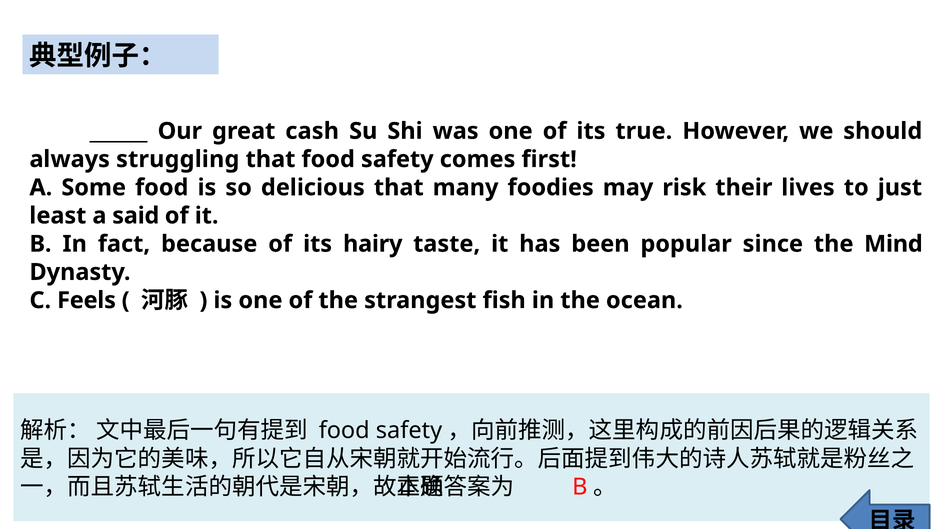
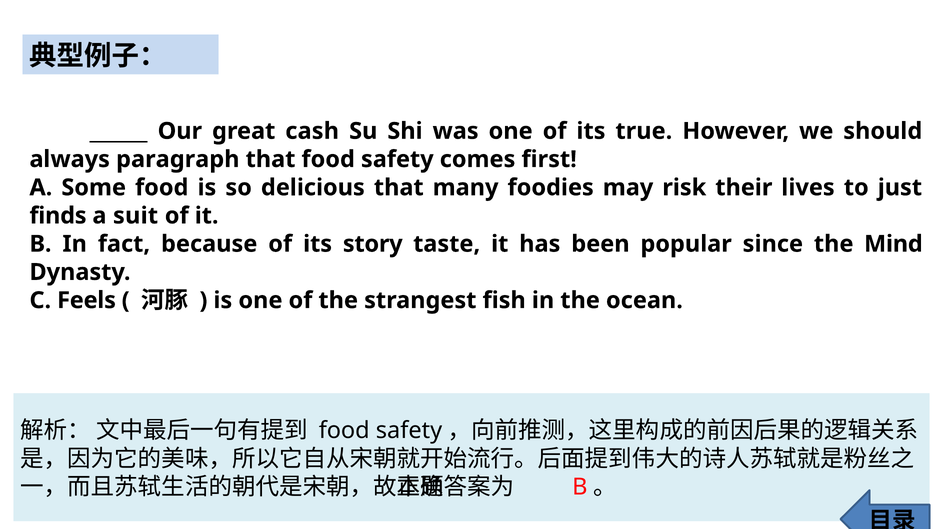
struggling: struggling -> paragraph
least: least -> finds
said: said -> suit
hairy: hairy -> story
